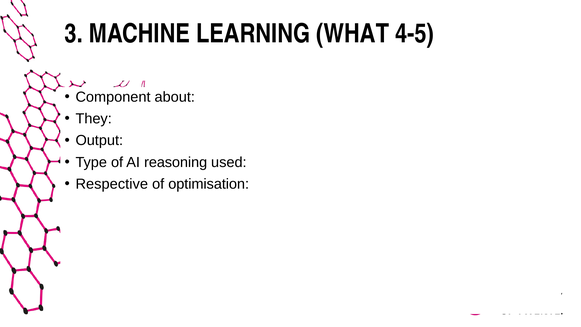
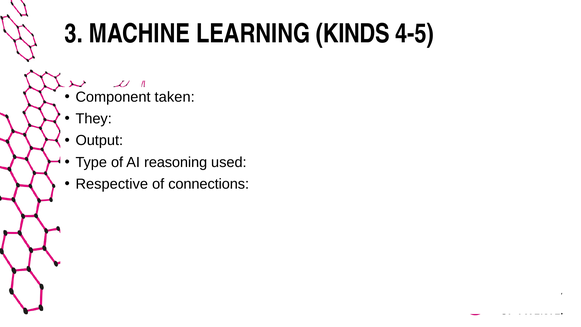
WHAT: WHAT -> KINDS
about: about -> taken
optimisation: optimisation -> connections
